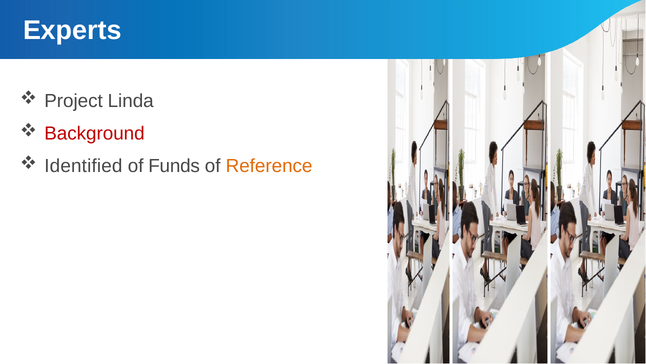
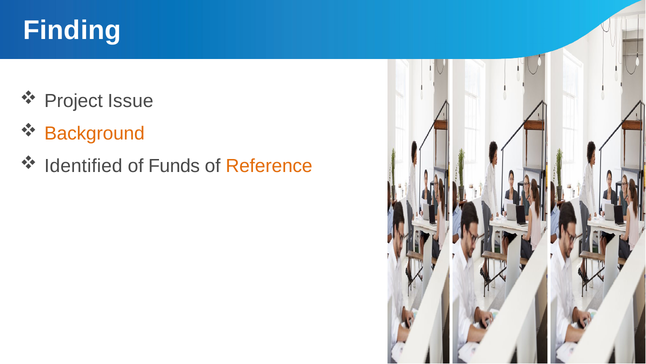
Experts: Experts -> Finding
Linda: Linda -> Issue
Background colour: red -> orange
